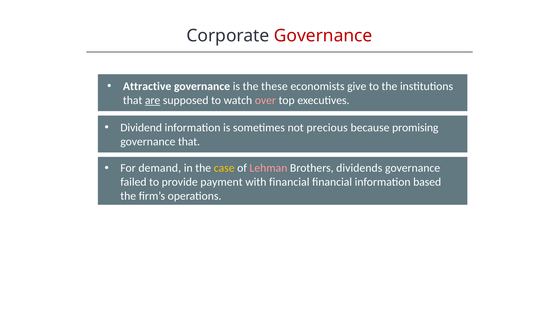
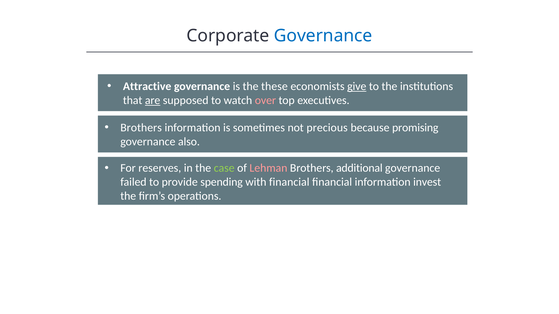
Governance at (323, 36) colour: red -> blue
give underline: none -> present
Dividend at (141, 128): Dividend -> Brothers
governance that: that -> also
demand: demand -> reserves
case colour: yellow -> light green
dividends: dividends -> additional
payment: payment -> spending
based: based -> invest
